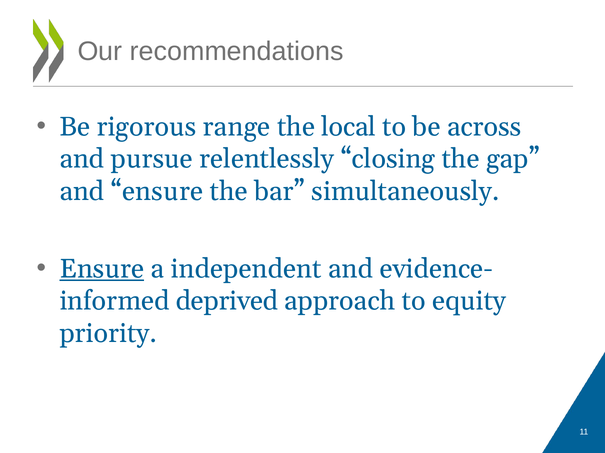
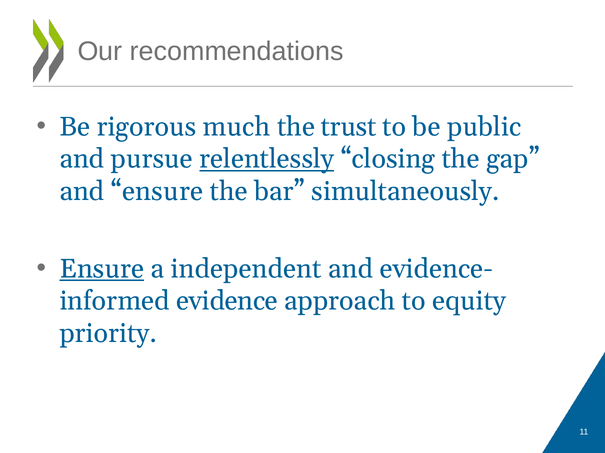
range: range -> much
local: local -> trust
across: across -> public
relentlessly underline: none -> present
deprived: deprived -> evidence
